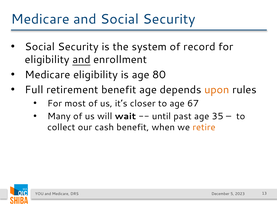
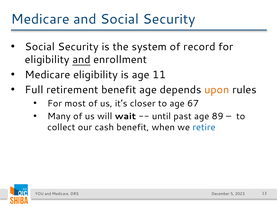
80: 80 -> 11
35: 35 -> 89
retire colour: orange -> blue
